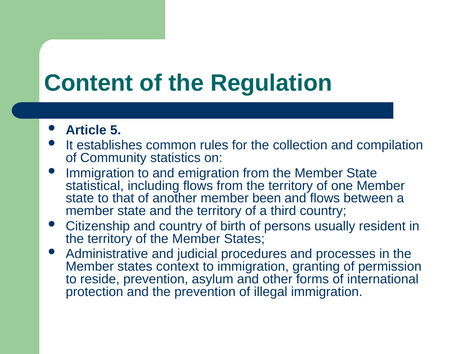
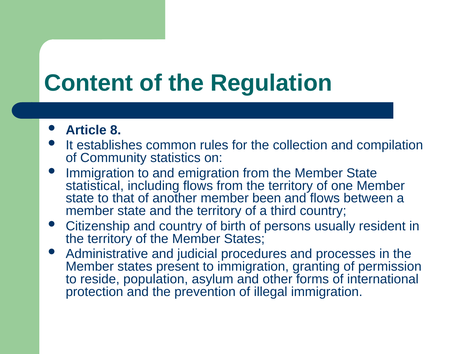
5: 5 -> 8
context: context -> present
reside prevention: prevention -> population
